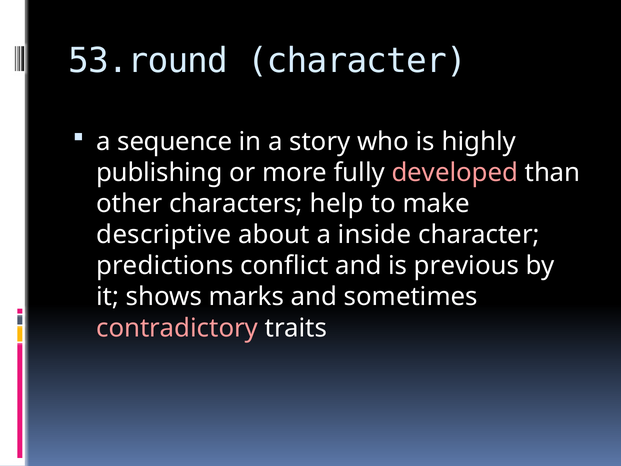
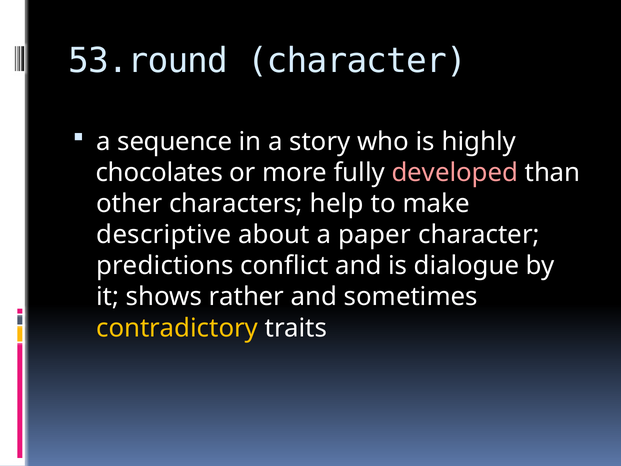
publishing: publishing -> chocolates
inside: inside -> paper
previous: previous -> dialogue
marks: marks -> rather
contradictory colour: pink -> yellow
